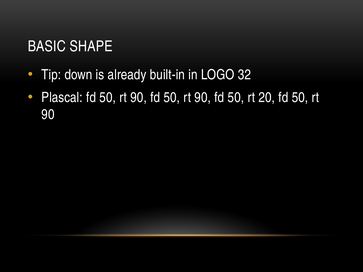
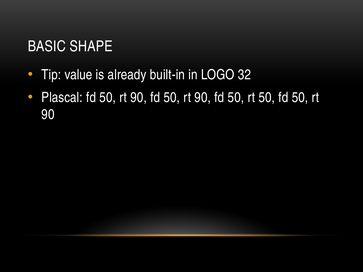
down: down -> value
rt 20: 20 -> 50
